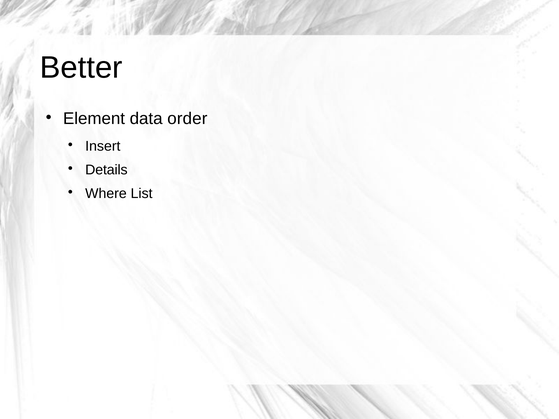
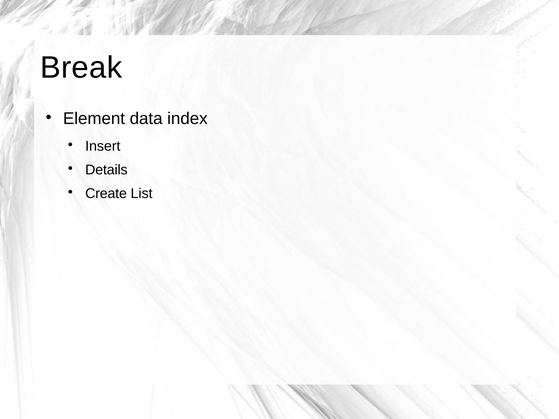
Better: Better -> Break
order: order -> index
Where: Where -> Create
